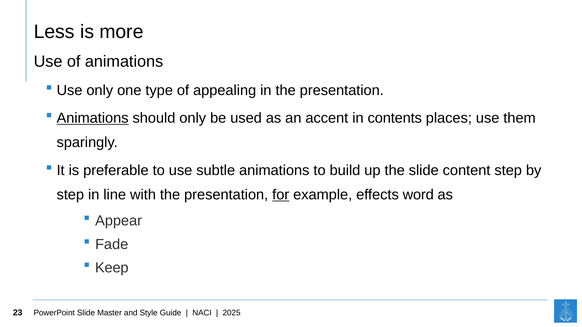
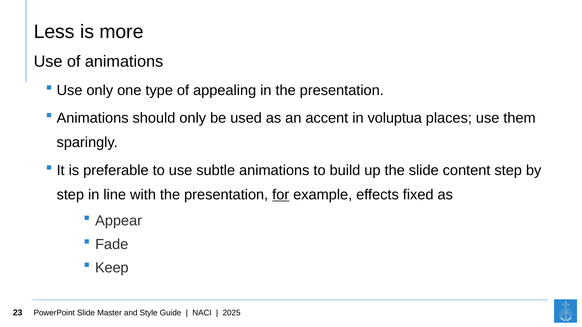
Animations at (93, 118) underline: present -> none
contents: contents -> voluptua
word: word -> fixed
